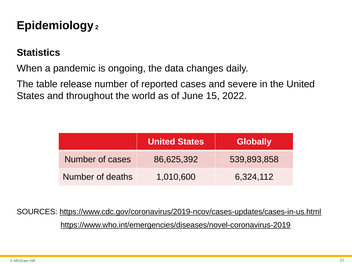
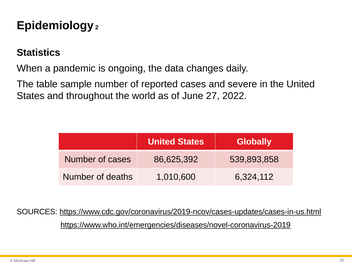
release: release -> sample
15: 15 -> 27
